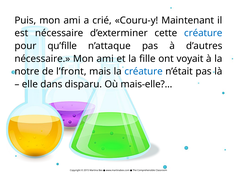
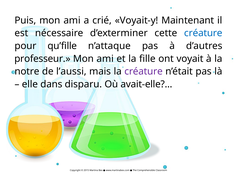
Couru-y: Couru-y -> Voyait-y
nécessaire at (42, 59): nécessaire -> professeur
l’front: l’front -> l’aussi
créature at (144, 72) colour: blue -> purple
mais-elle: mais-elle -> avait-elle
